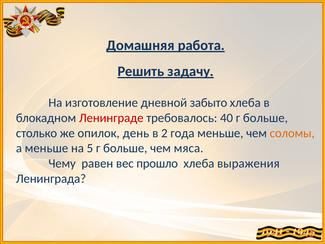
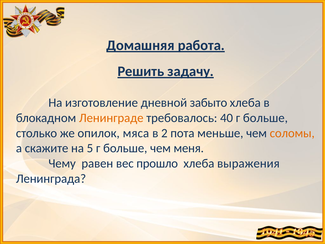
Ленинграде colour: red -> orange
день: день -> мяса
года: года -> пота
а меньше: меньше -> скажите
мяса: мяса -> меня
